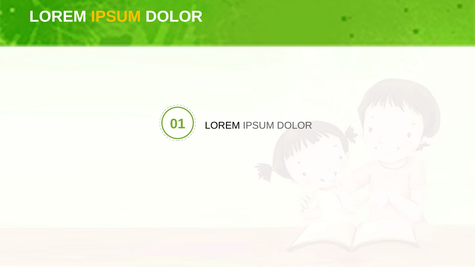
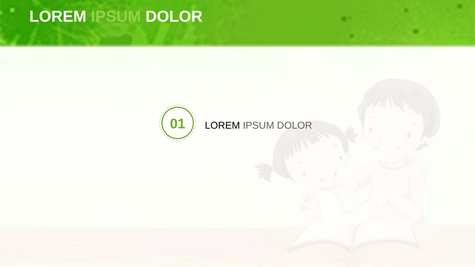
IPSUM at (116, 17) colour: yellow -> light green
